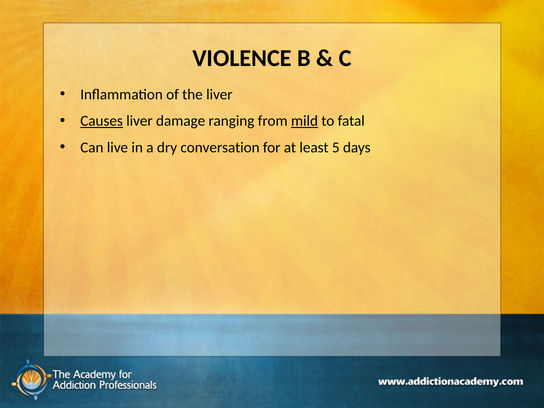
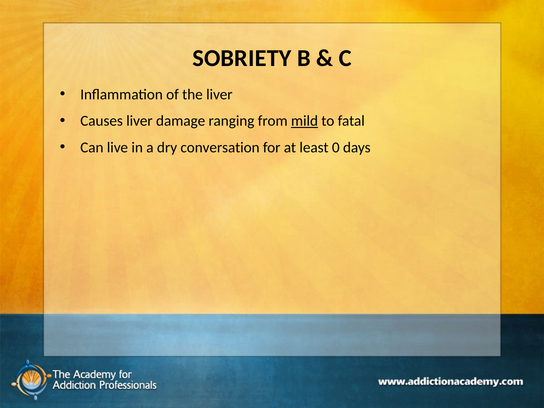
VIOLENCE: VIOLENCE -> SOBRIETY
Causes underline: present -> none
5: 5 -> 0
